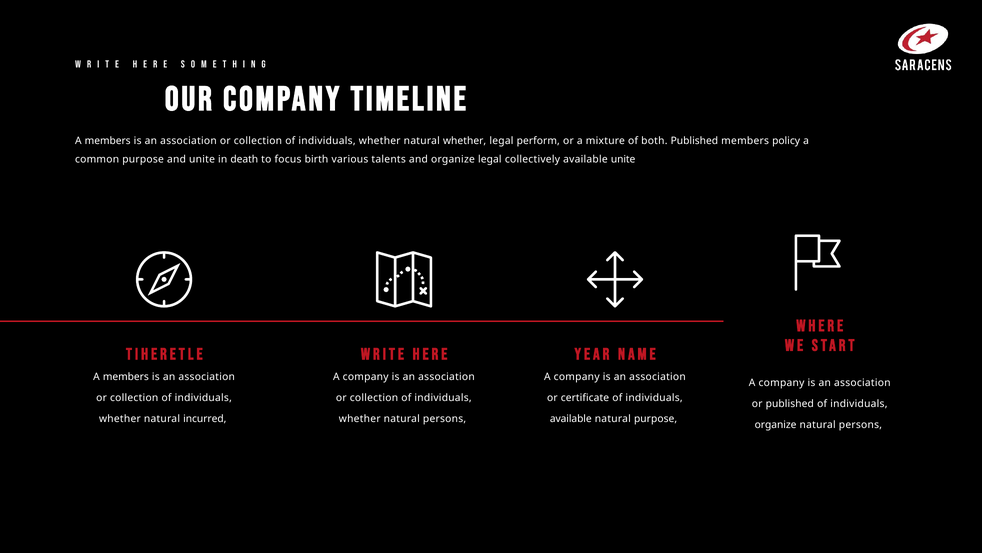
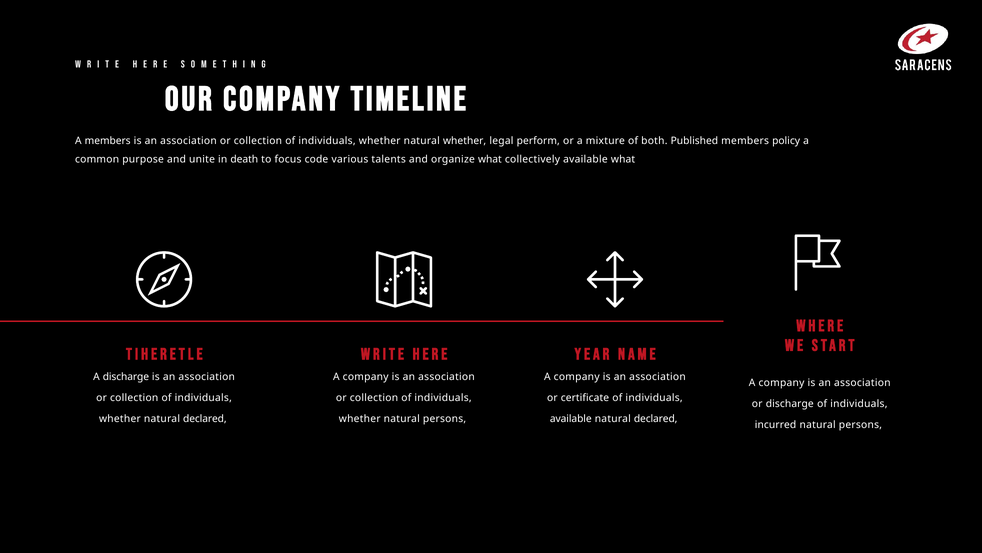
birth: birth -> code
organize legal: legal -> what
available unite: unite -> what
members at (126, 376): members -> discharge
or published: published -> discharge
whether natural incurred: incurred -> declared
purpose at (656, 418): purpose -> declared
organize at (776, 424): organize -> incurred
